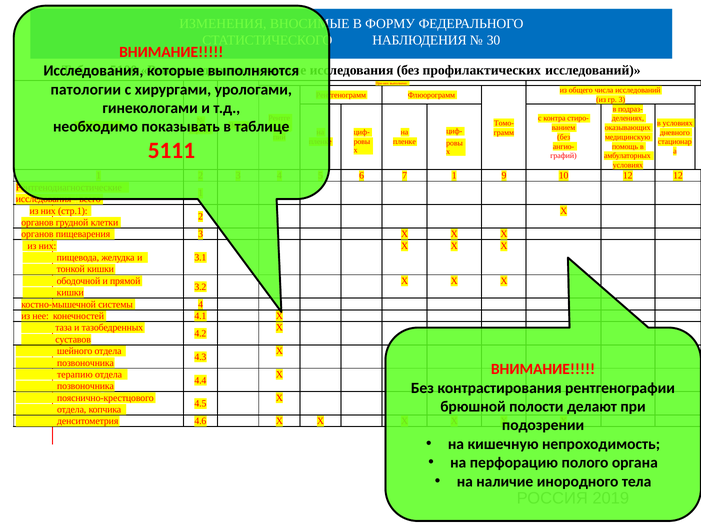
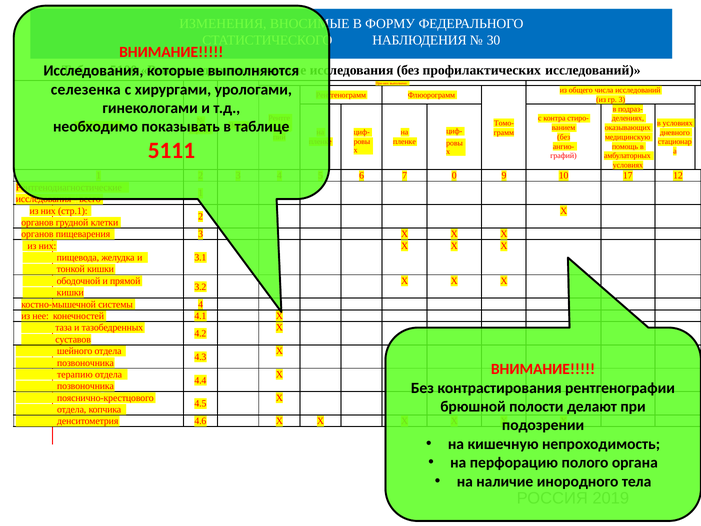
патологии: патологии -> селезенка
7 1: 1 -> 0
10 12: 12 -> 17
